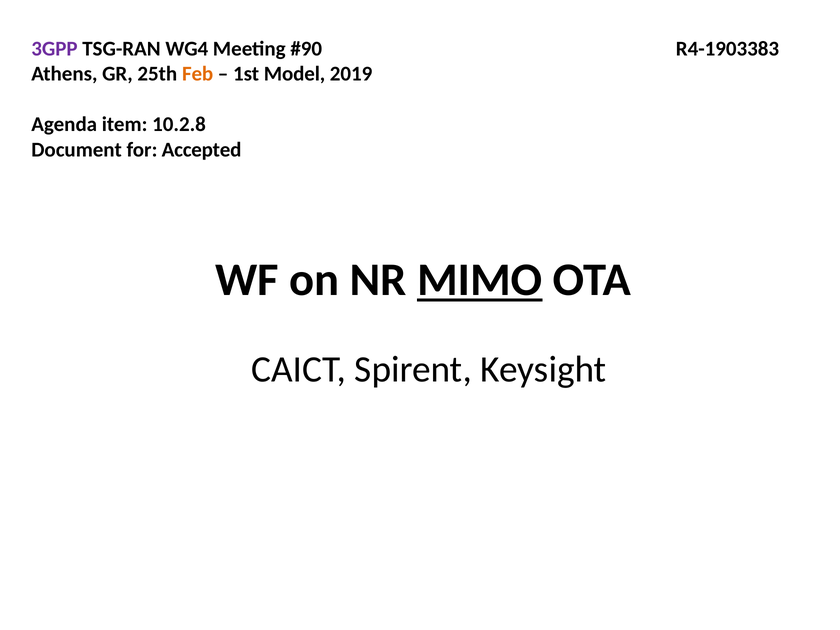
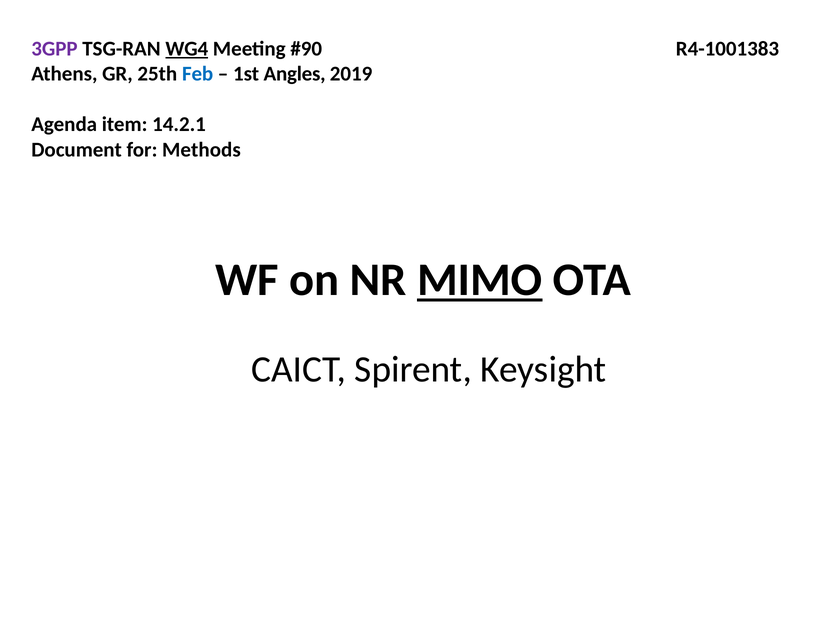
WG4 underline: none -> present
R4-1903383: R4-1903383 -> R4-1001383
Feb colour: orange -> blue
Model: Model -> Angles
10.2.8: 10.2.8 -> 14.2.1
Accepted: Accepted -> Methods
